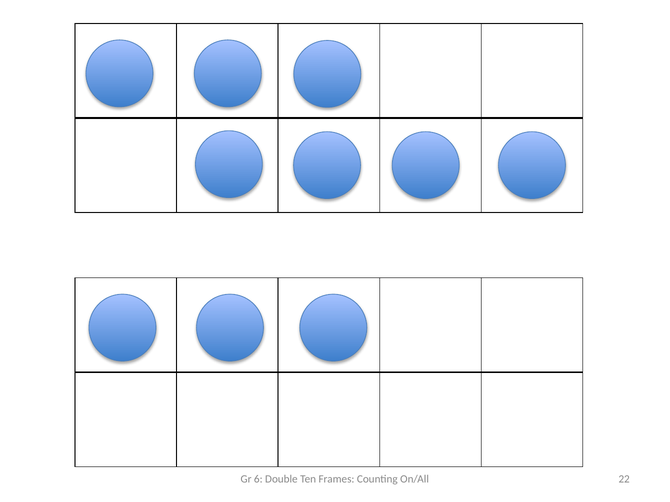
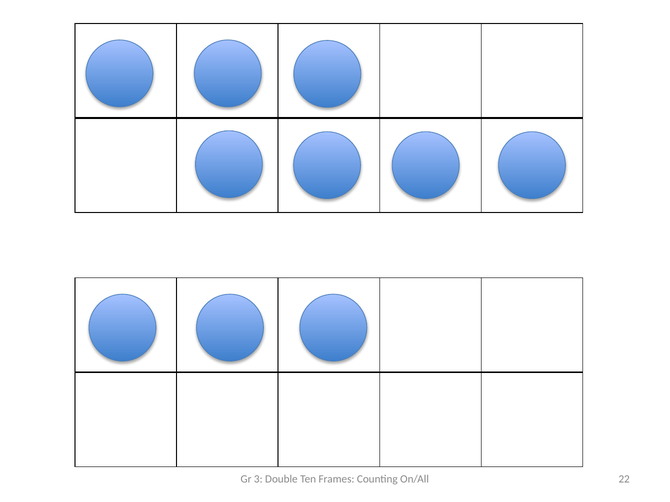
6: 6 -> 3
